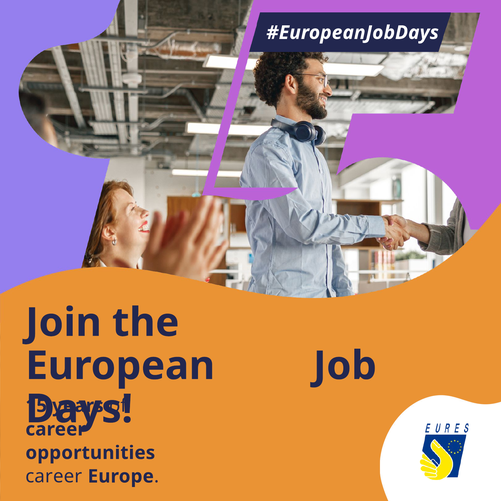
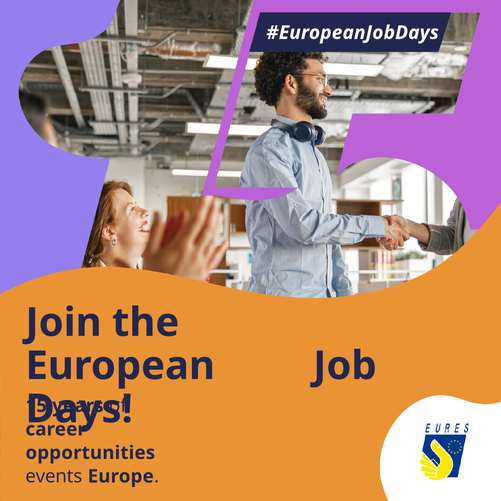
career at (54, 476): career -> events
